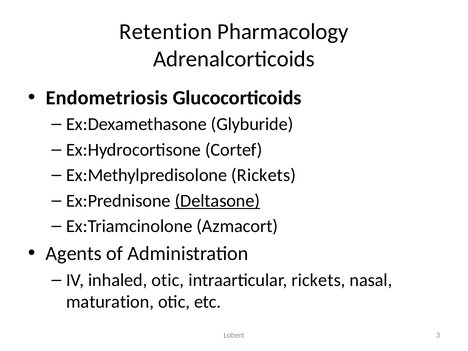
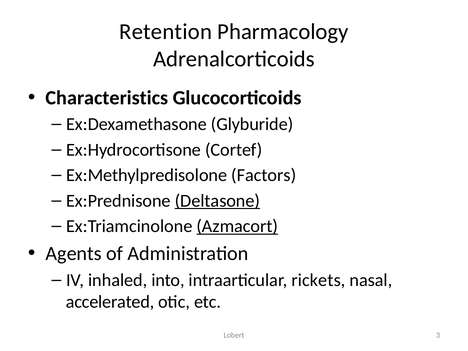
Endometriosis: Endometriosis -> Characteristics
Ex:Methylpredisolone Rickets: Rickets -> Factors
Azmacort underline: none -> present
inhaled otic: otic -> into
maturation: maturation -> accelerated
